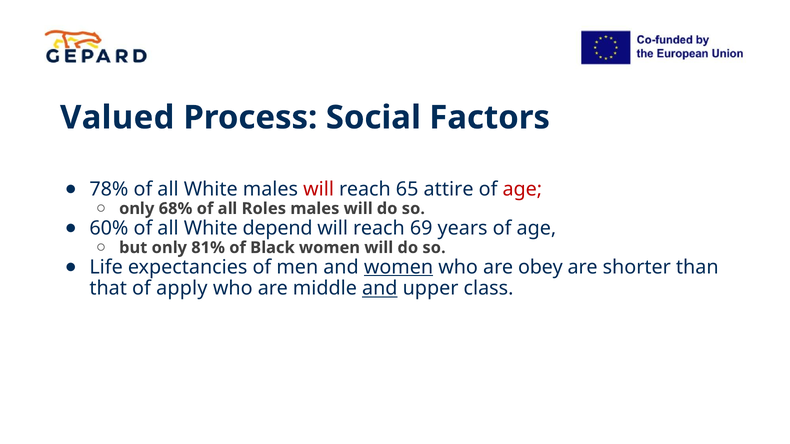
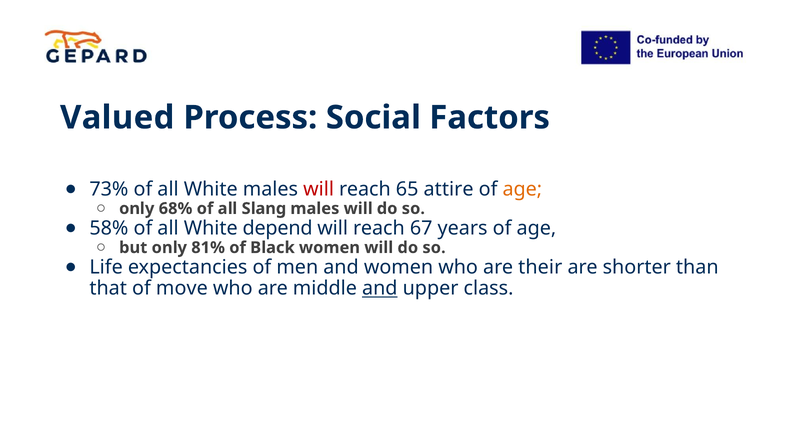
78%: 78% -> 73%
age at (522, 189) colour: red -> orange
Roles: Roles -> Slang
60%: 60% -> 58%
69: 69 -> 67
women at (399, 267) underline: present -> none
obey: obey -> their
apply: apply -> move
